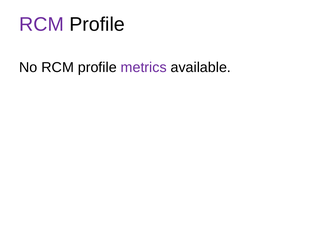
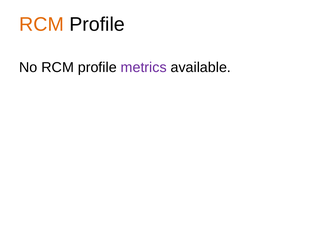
RCM at (42, 24) colour: purple -> orange
